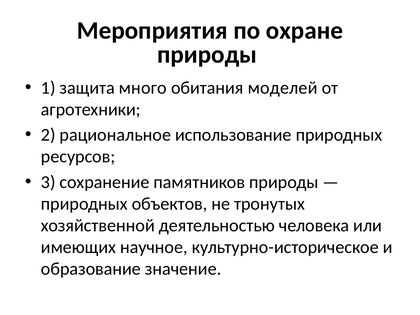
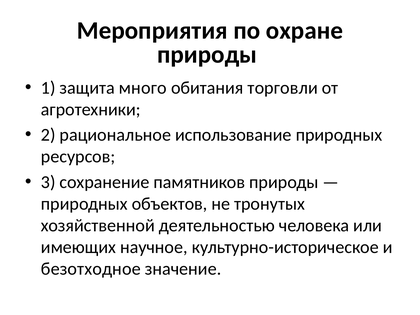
моделей: моделей -> торговли
образование: образование -> безотходное
